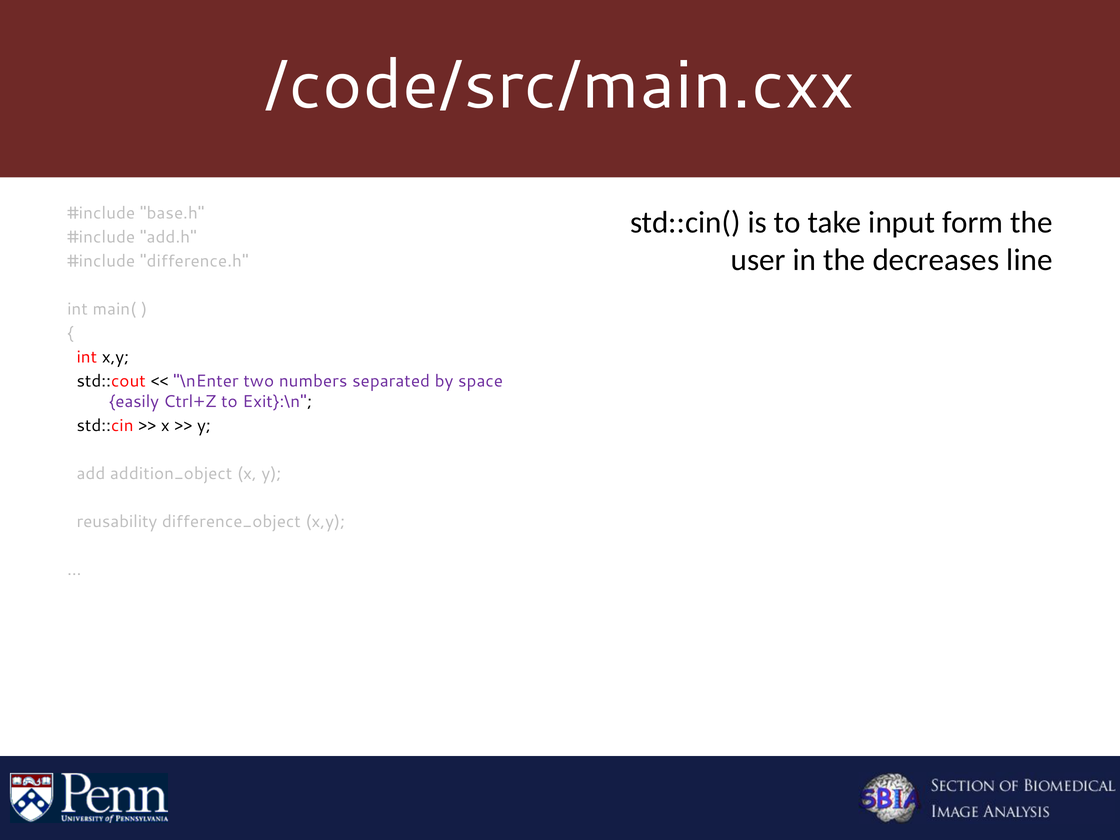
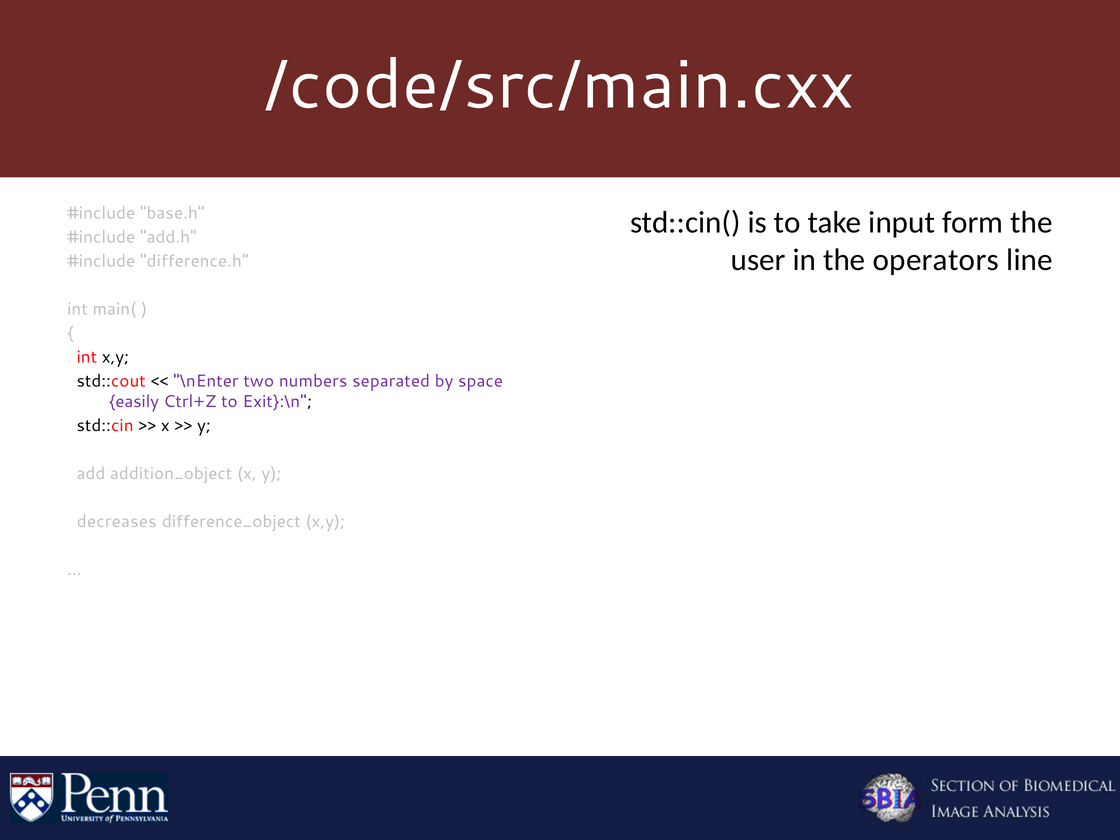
decreases: decreases -> operators
reusability: reusability -> decreases
